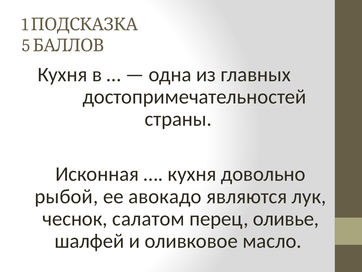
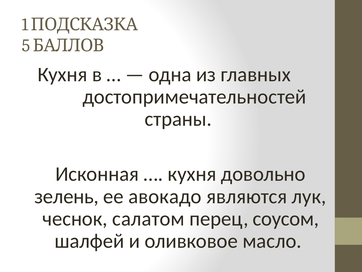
рыбой: рыбой -> зелень
оливье: оливье -> соусом
